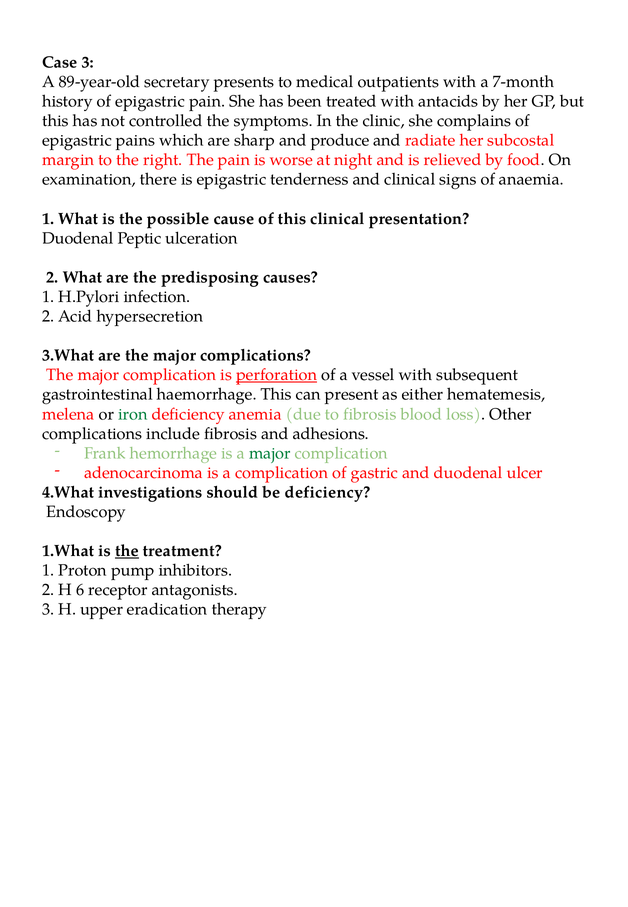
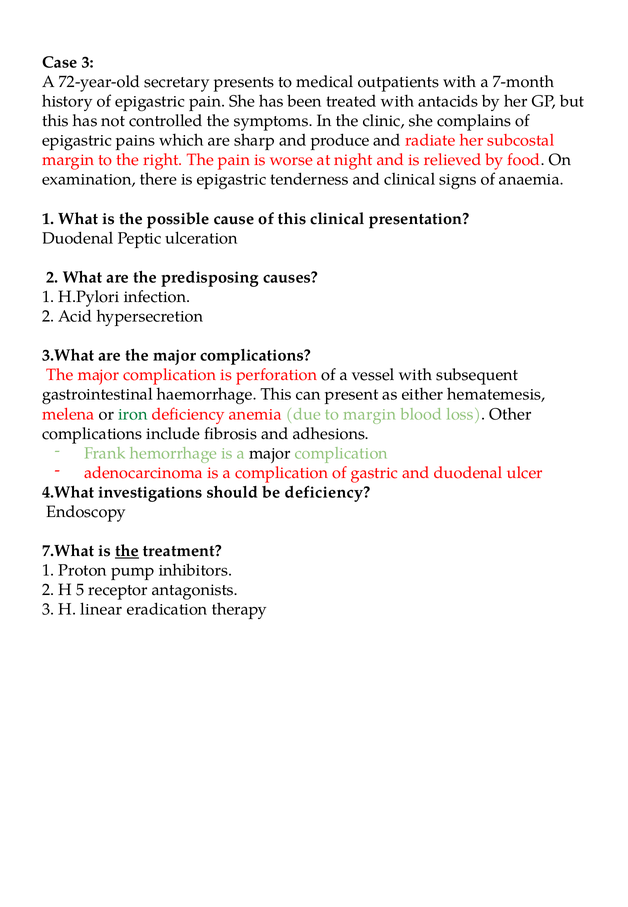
89-year-old: 89-year-old -> 72-year-old
perforation underline: present -> none
to fibrosis: fibrosis -> margin
major at (270, 453) colour: green -> black
1.What: 1.What -> 7.What
6: 6 -> 5
upper: upper -> linear
